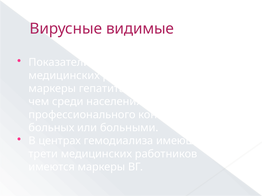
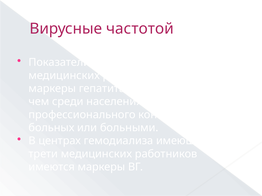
видимые: видимые -> частотой
